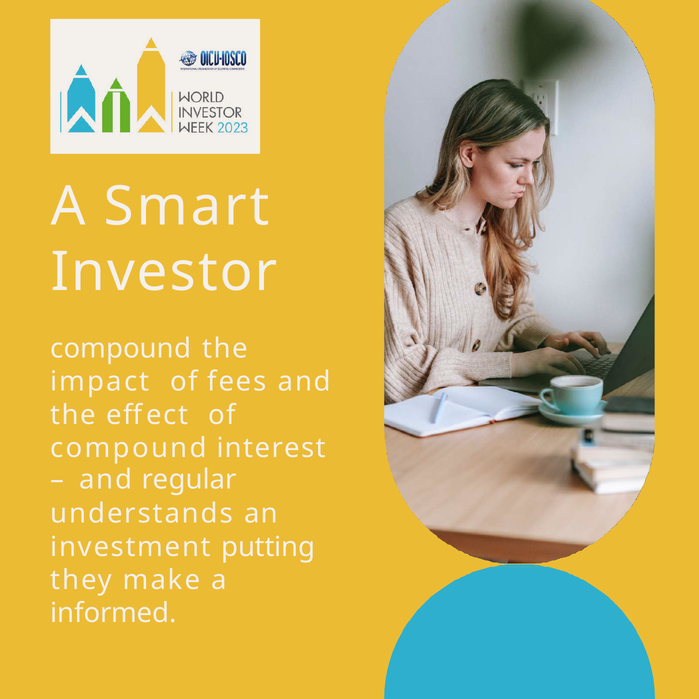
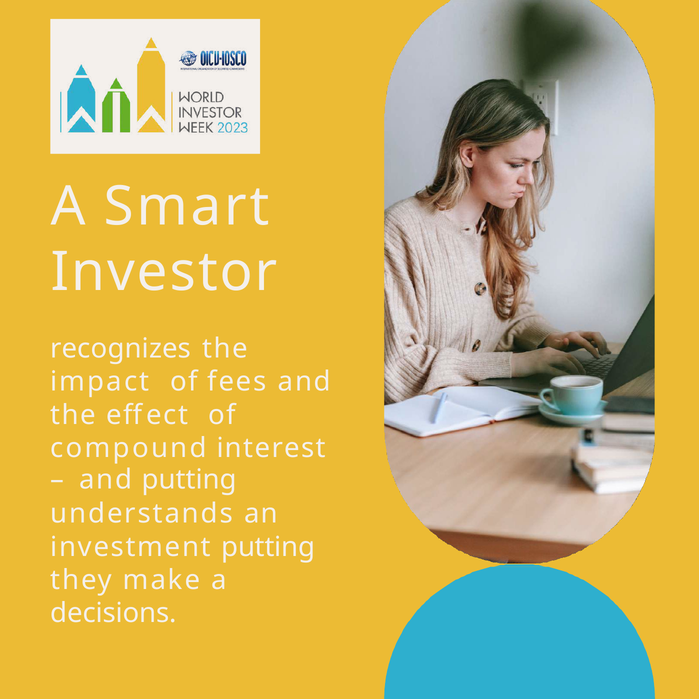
compound at (121, 349): compound -> recognizes
and regular: regular -> putting
informed: informed -> decisions
